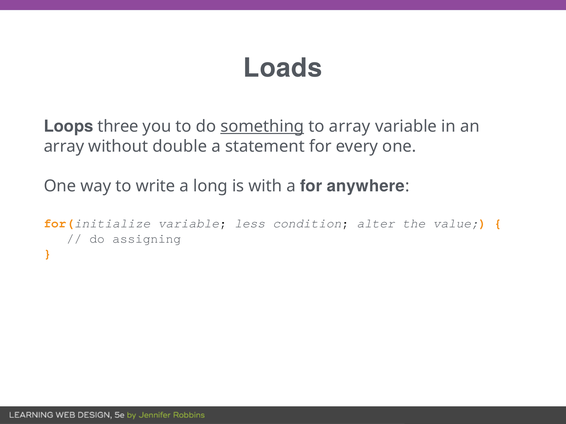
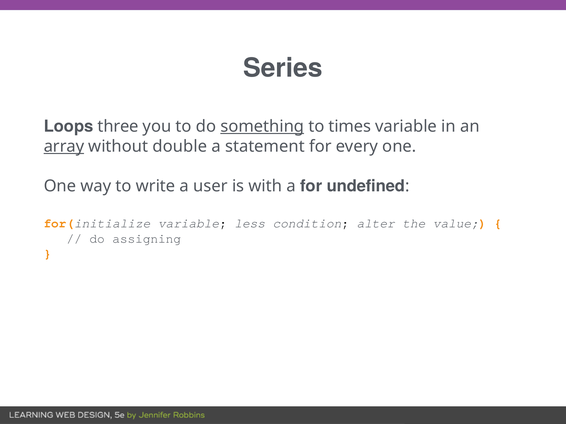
Loads: Loads -> Series
to array: array -> times
array at (64, 147) underline: none -> present
long: long -> user
anywhere: anywhere -> undefined
